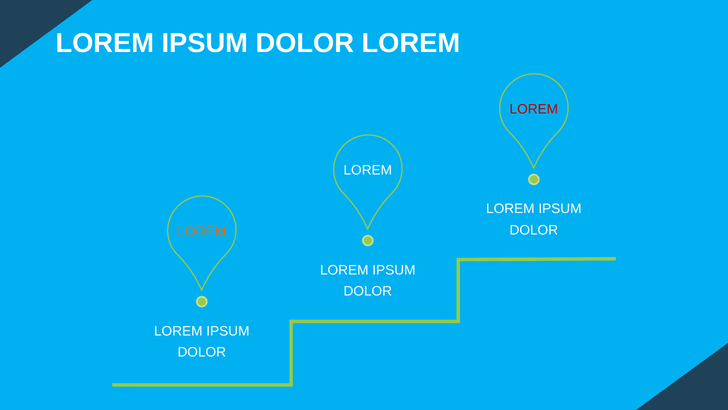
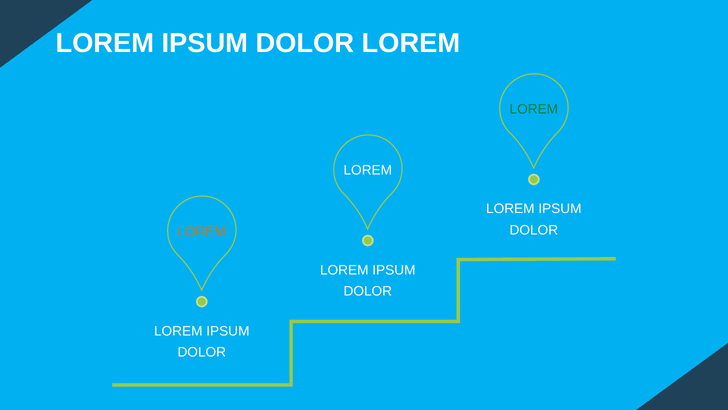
LOREM at (534, 109) colour: red -> green
